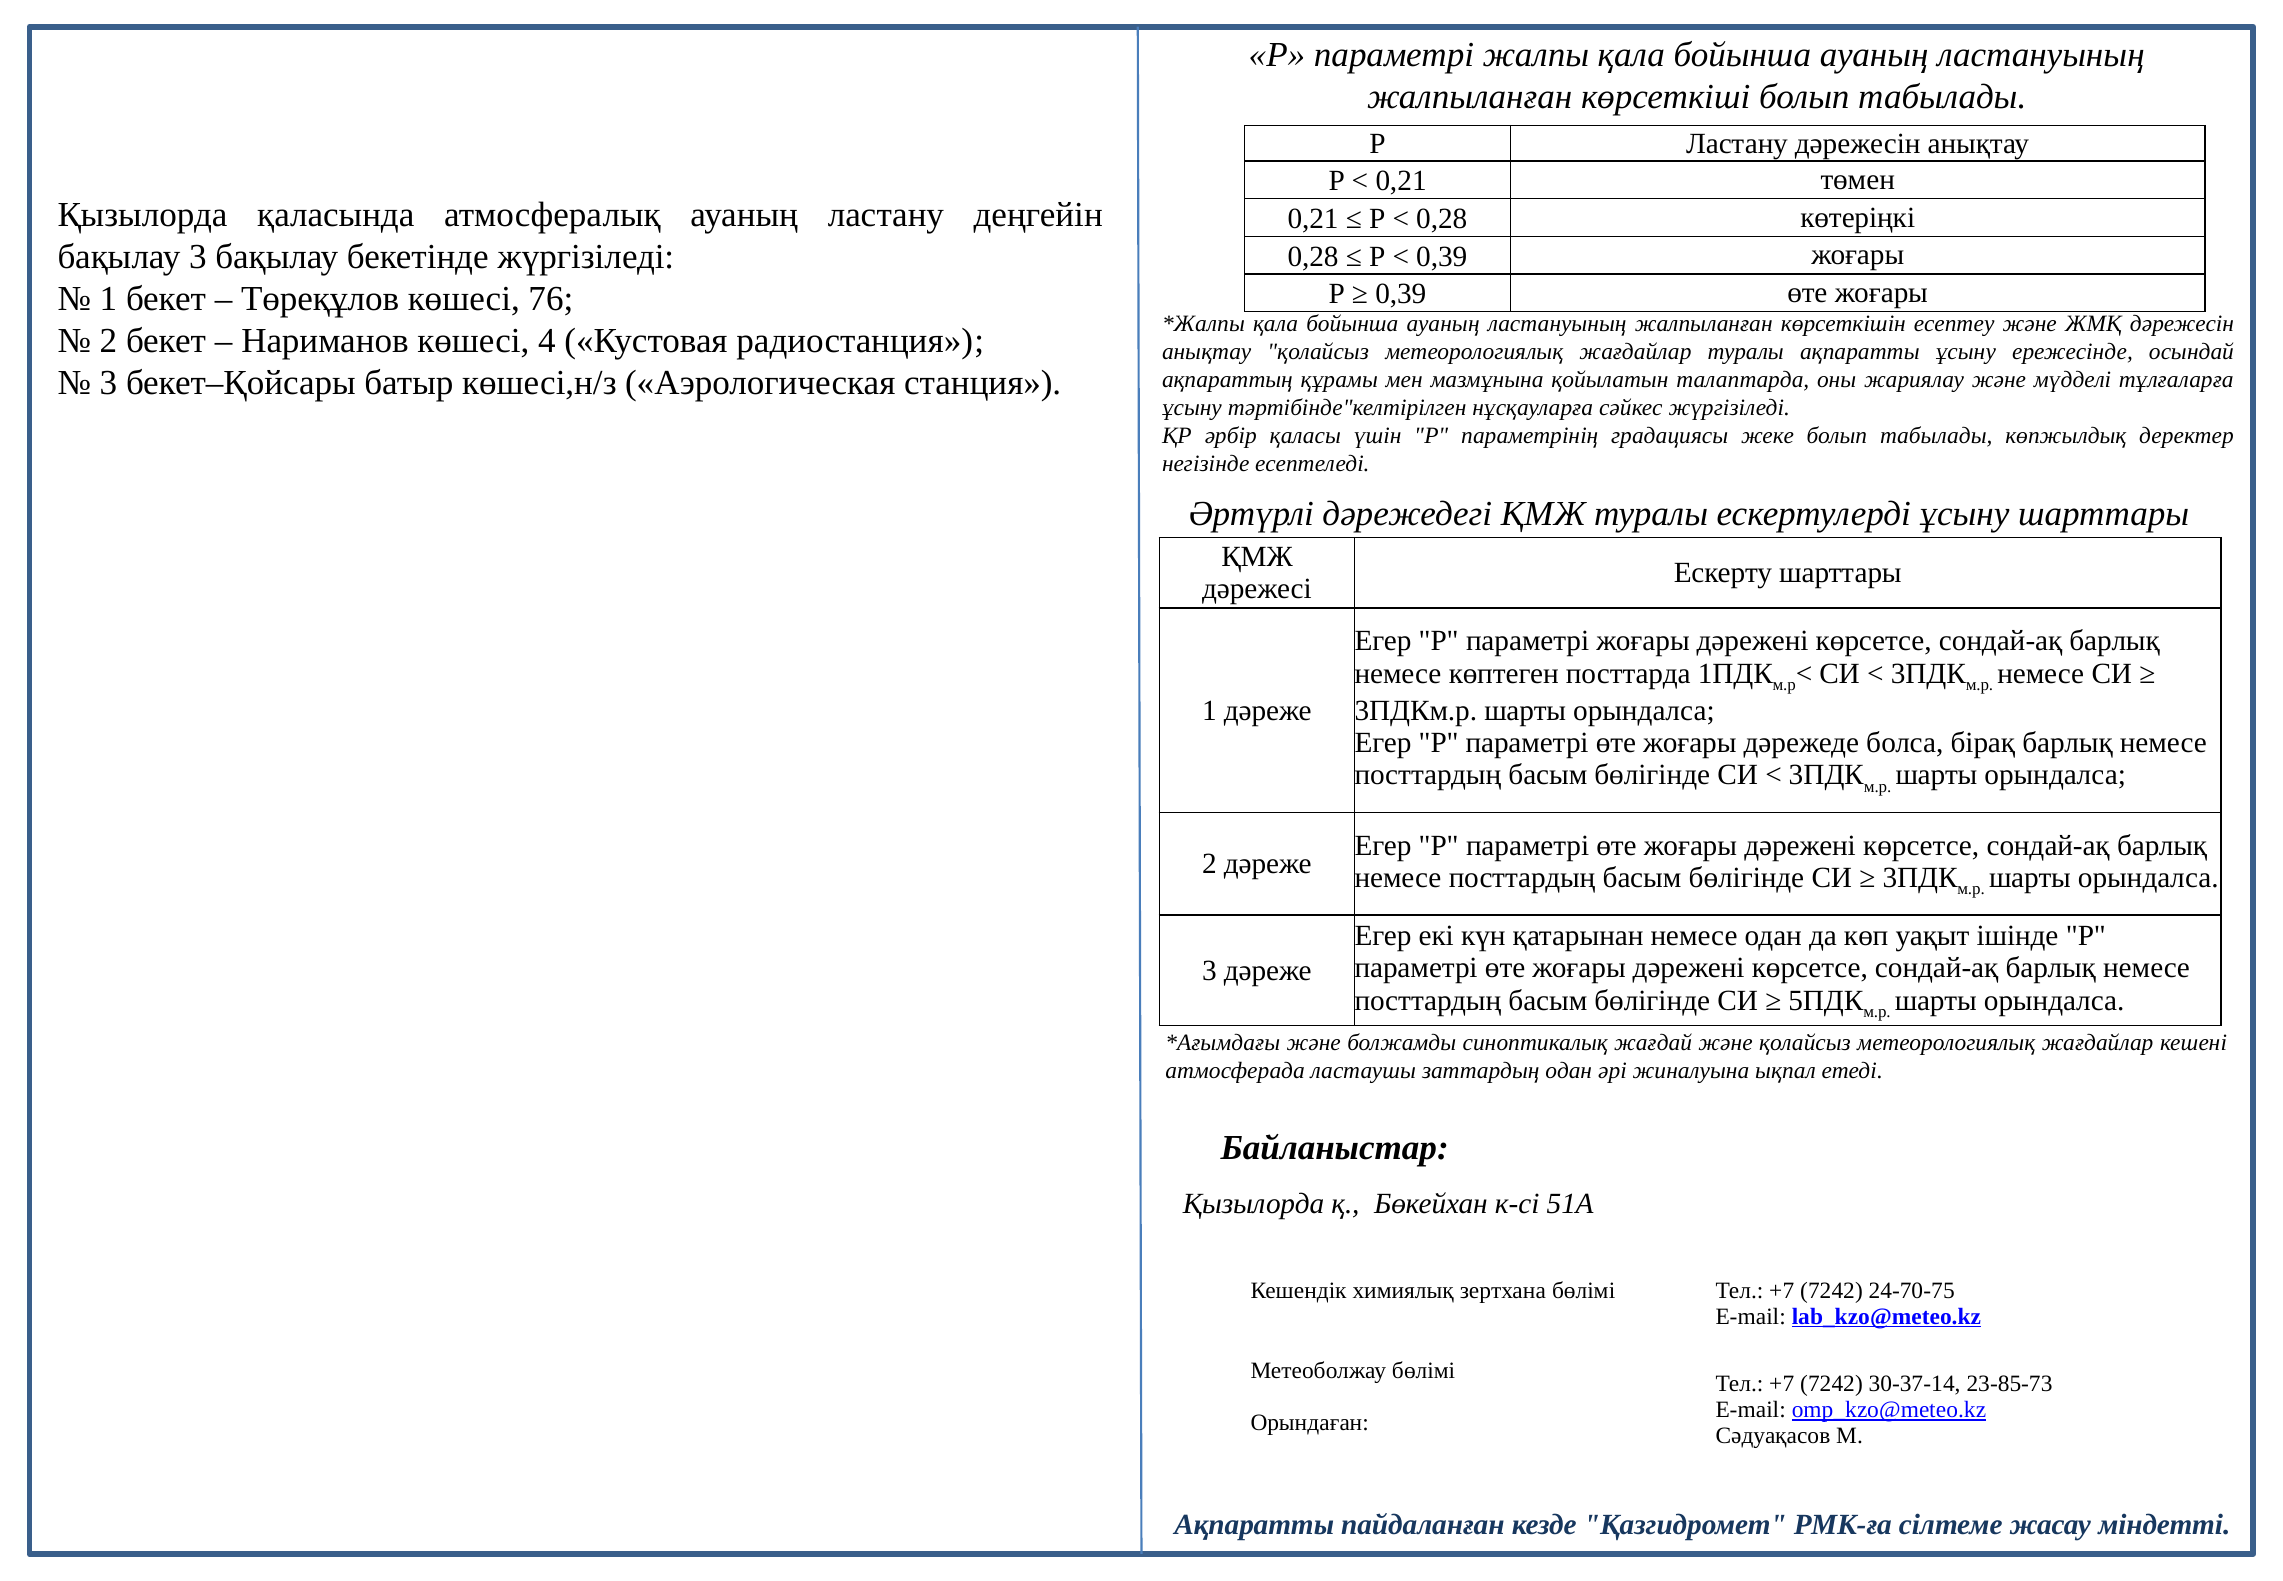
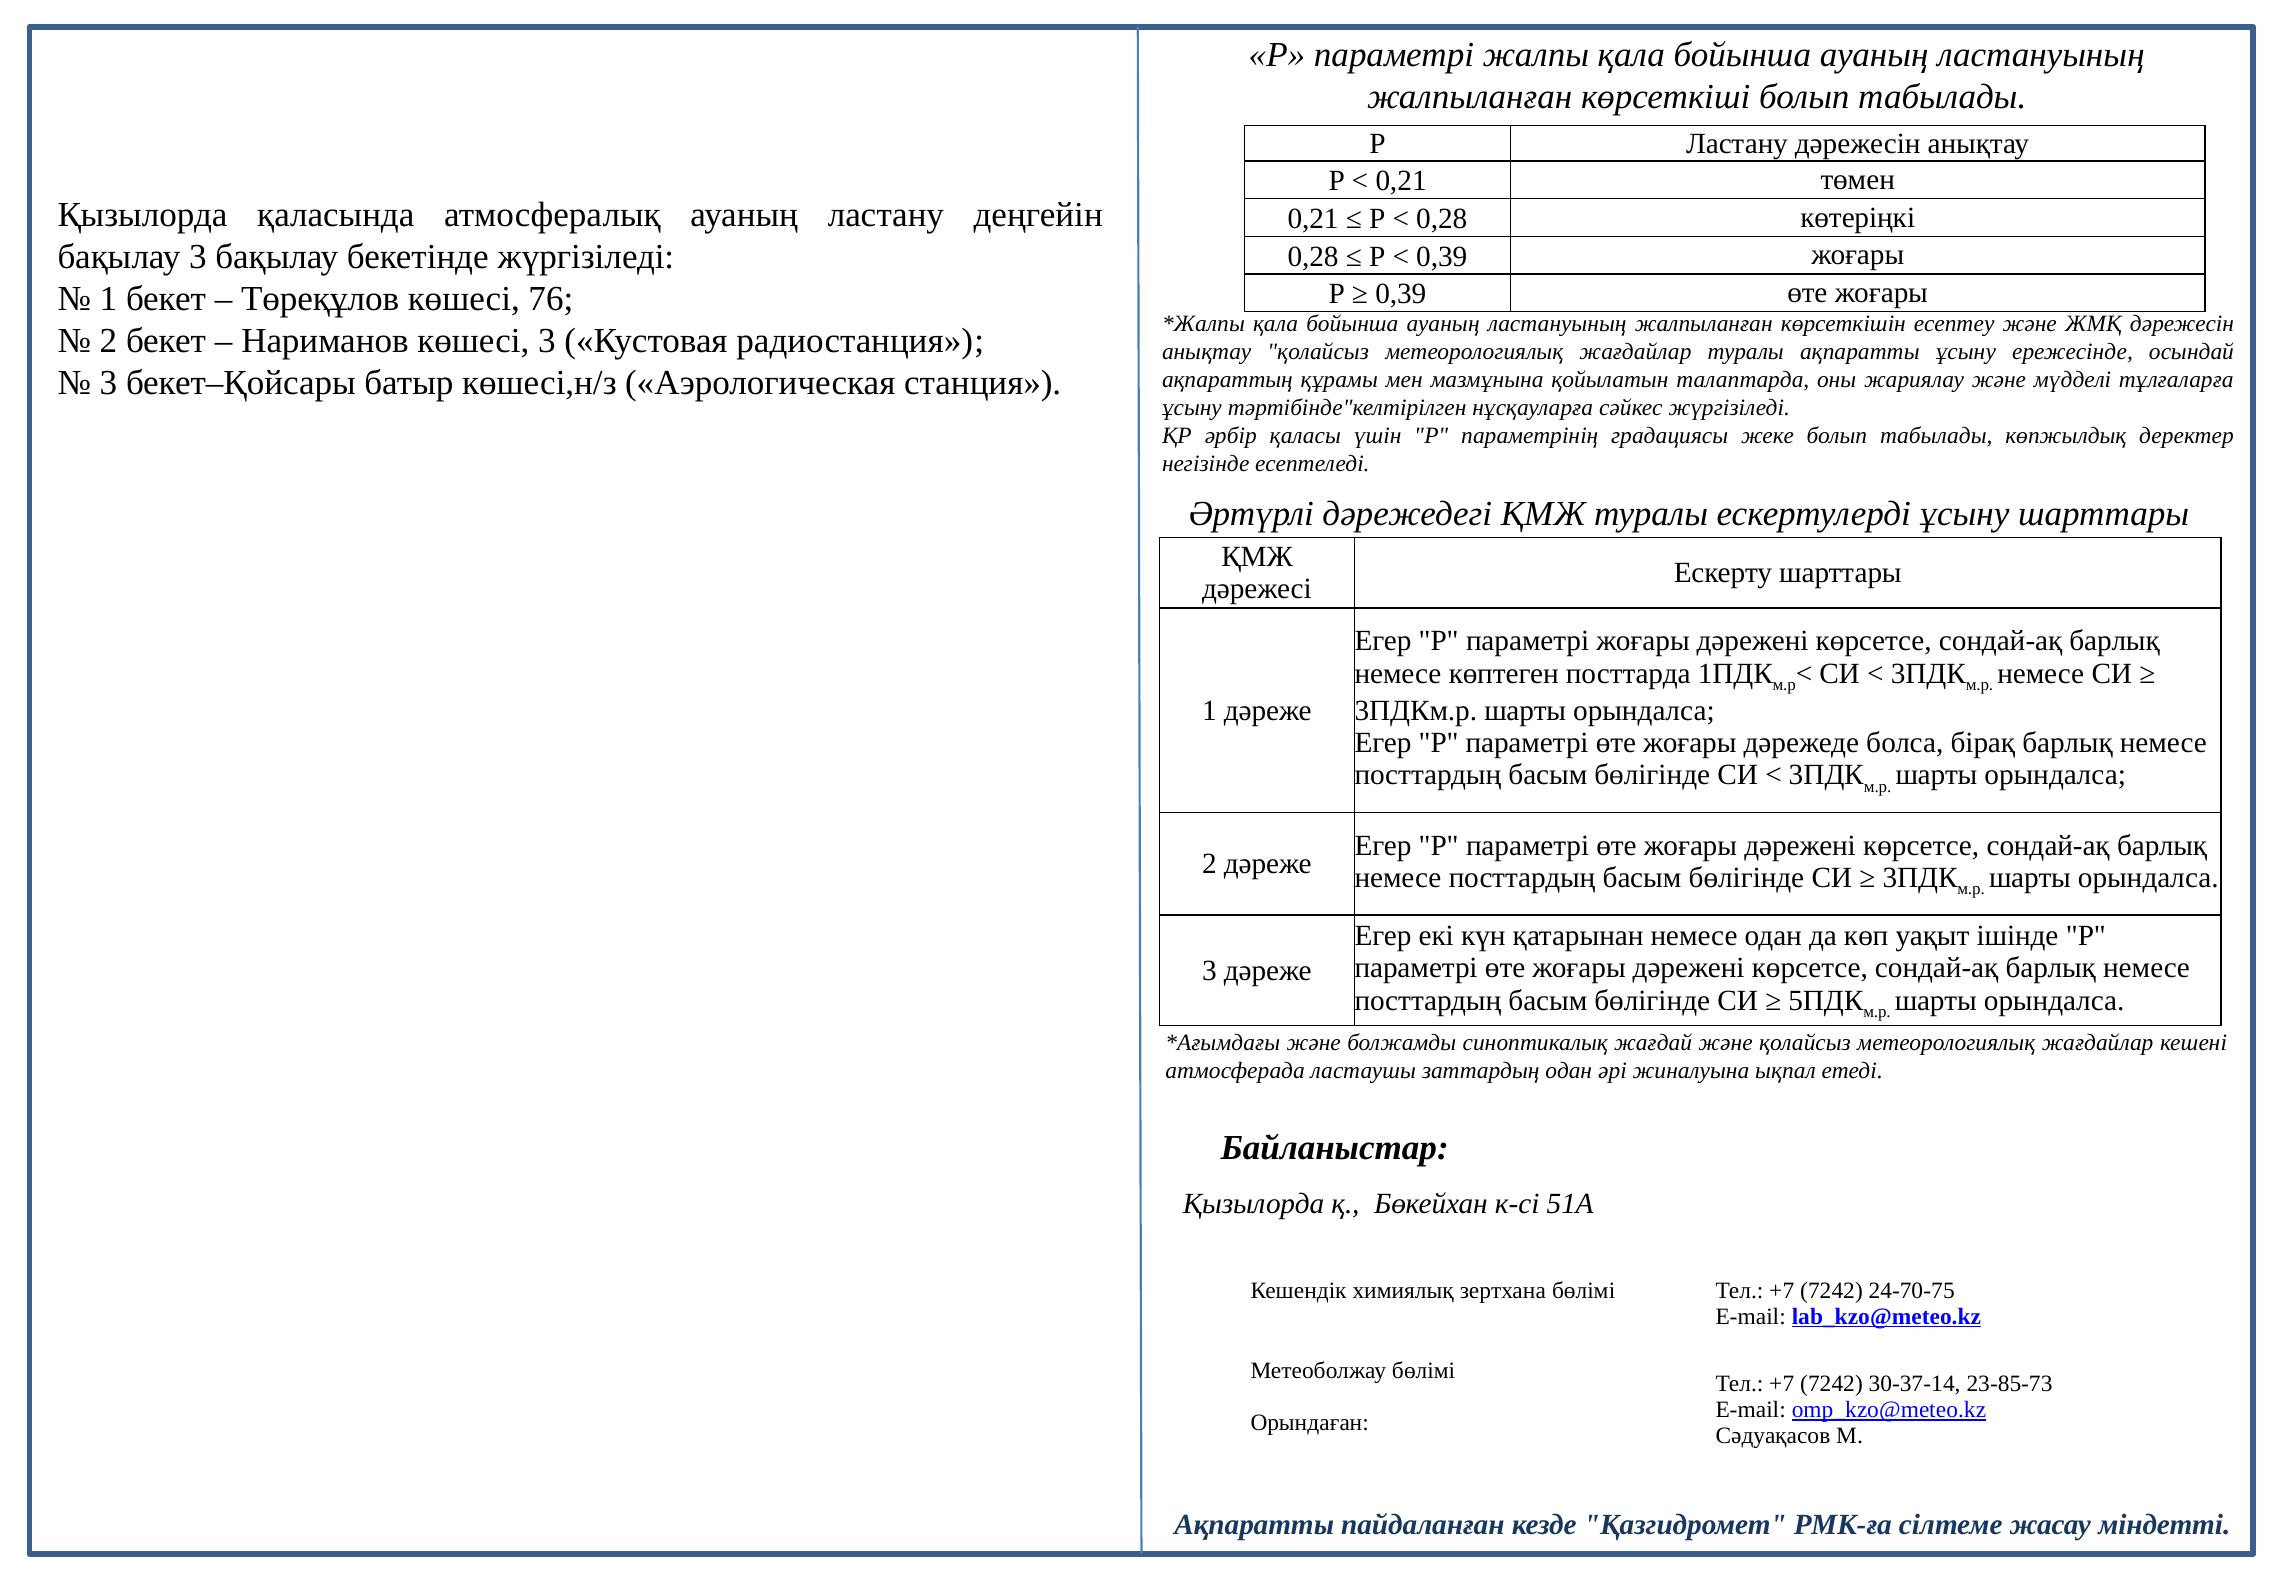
көшесі 4: 4 -> 3
